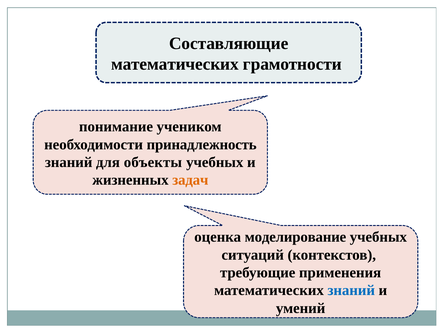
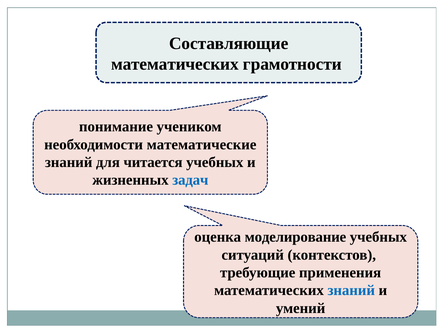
принадлежность: принадлежность -> математические
объекты: объекты -> читается
задач colour: orange -> blue
